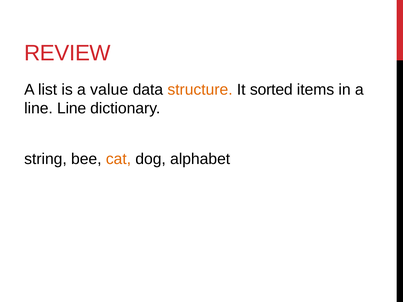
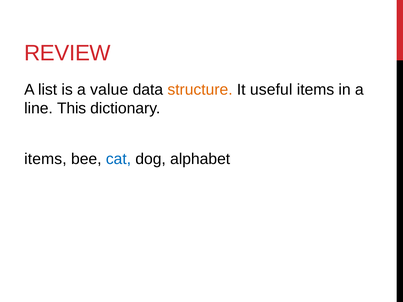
sorted: sorted -> useful
line Line: Line -> This
string at (45, 159): string -> items
cat colour: orange -> blue
